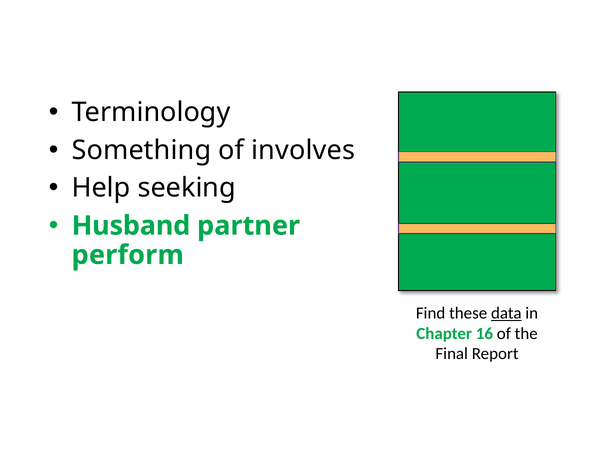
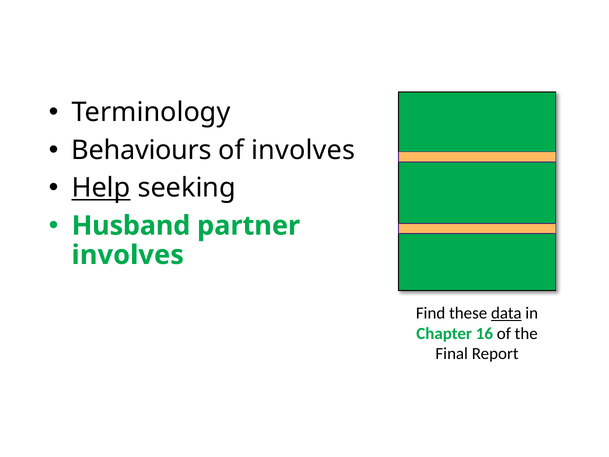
Something: Something -> Behaviours
Help underline: none -> present
perform at (128, 255): perform -> involves
